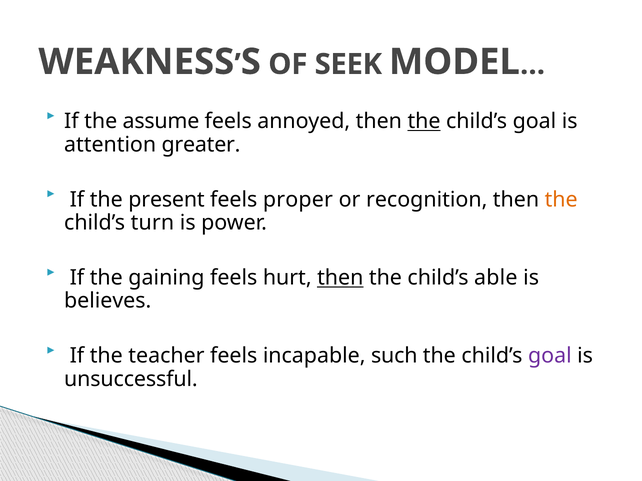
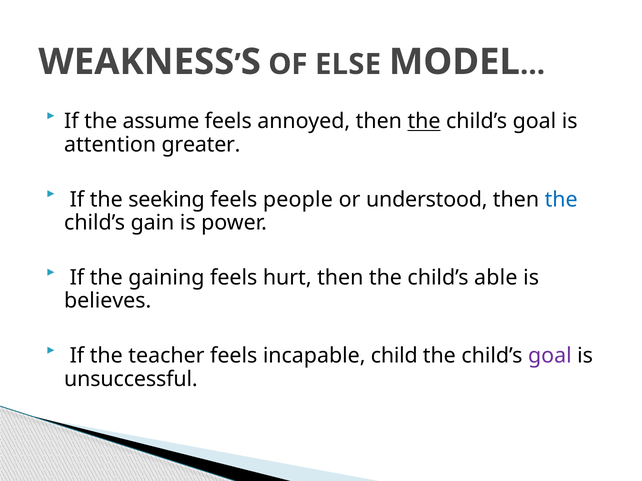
SEEK: SEEK -> ELSE
present: present -> seeking
proper: proper -> people
recognition: recognition -> understood
the at (561, 200) colour: orange -> blue
turn: turn -> gain
then at (340, 278) underline: present -> none
such: such -> child
